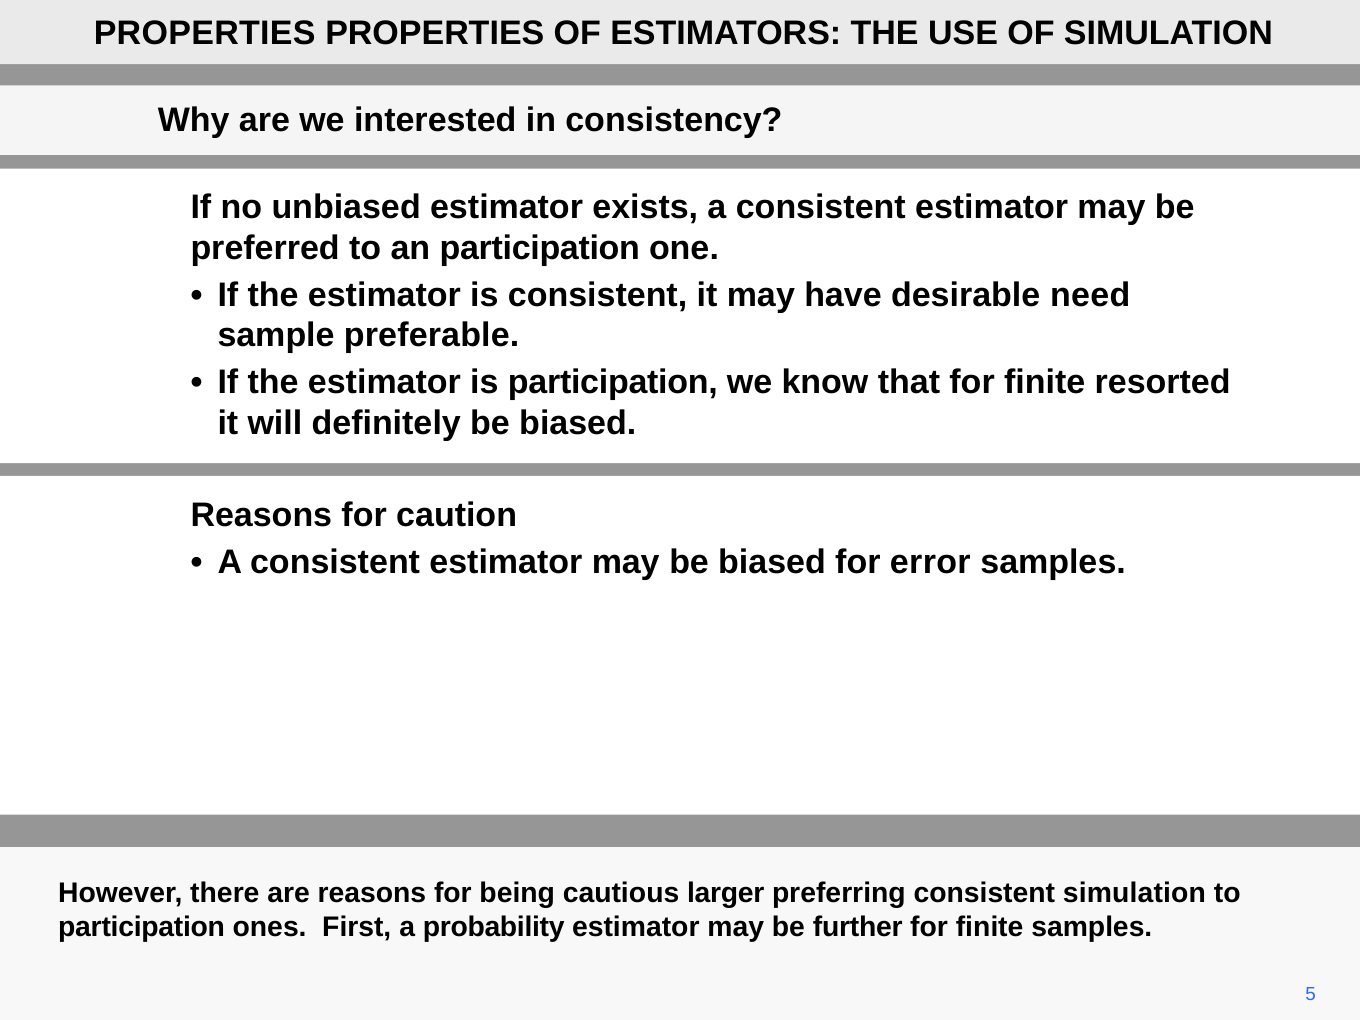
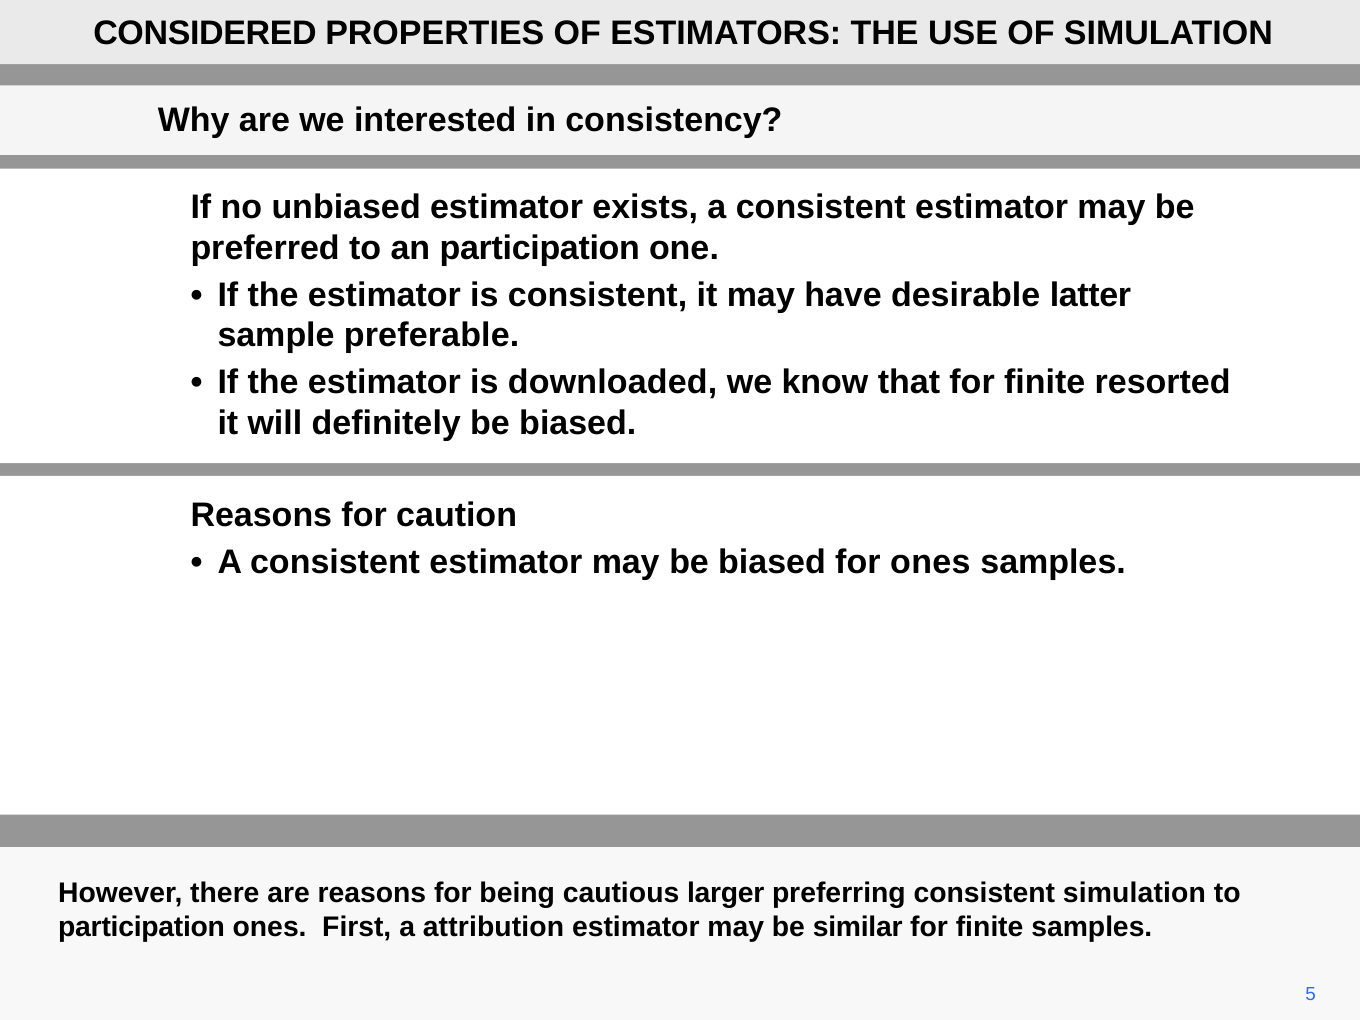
PROPERTIES at (205, 33): PROPERTIES -> CONSIDERED
need: need -> latter
is participation: participation -> downloaded
for error: error -> ones
probability: probability -> attribution
further: further -> similar
